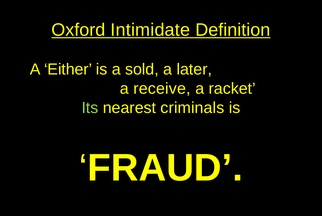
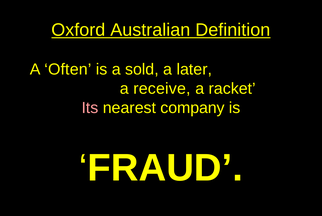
Intimidate: Intimidate -> Australian
Either: Either -> Often
Its colour: light green -> pink
criminals: criminals -> company
